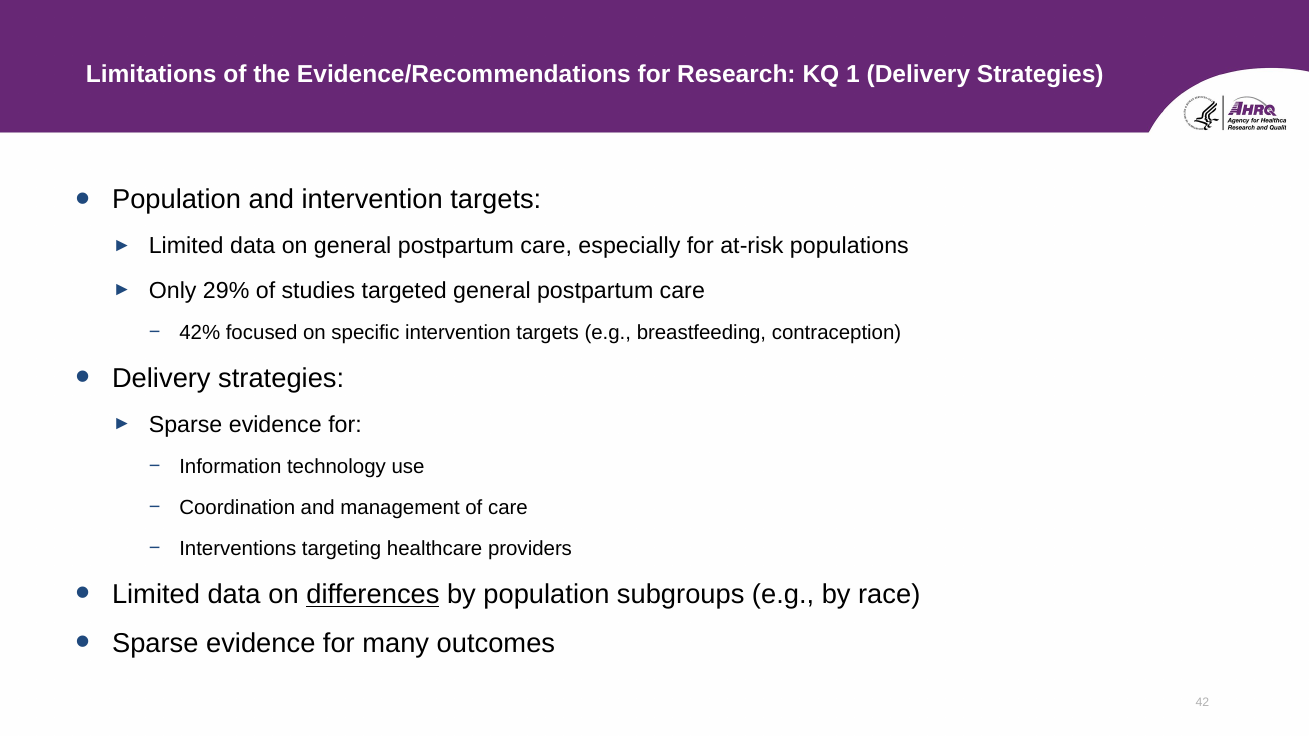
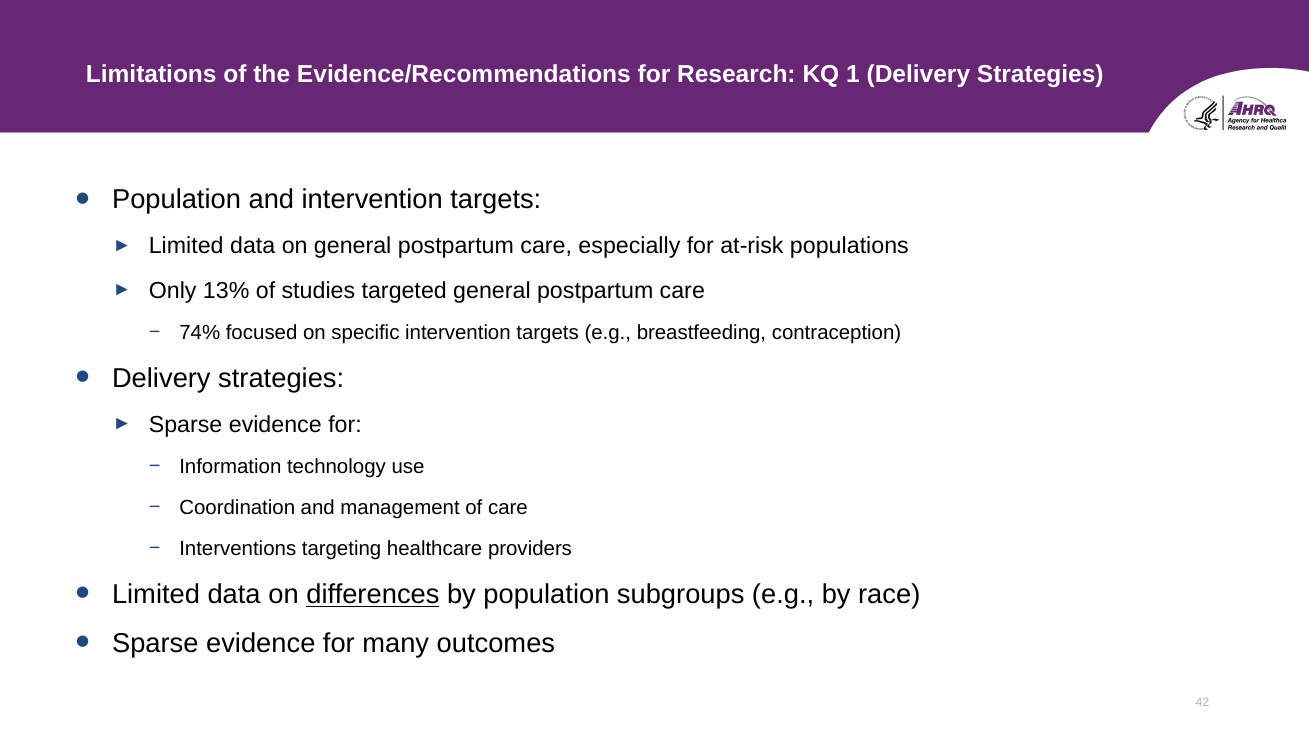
29%: 29% -> 13%
42%: 42% -> 74%
